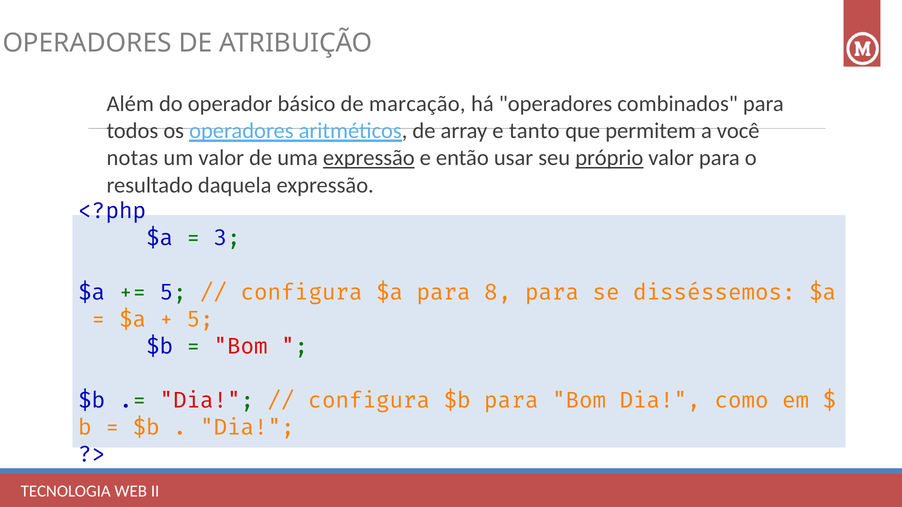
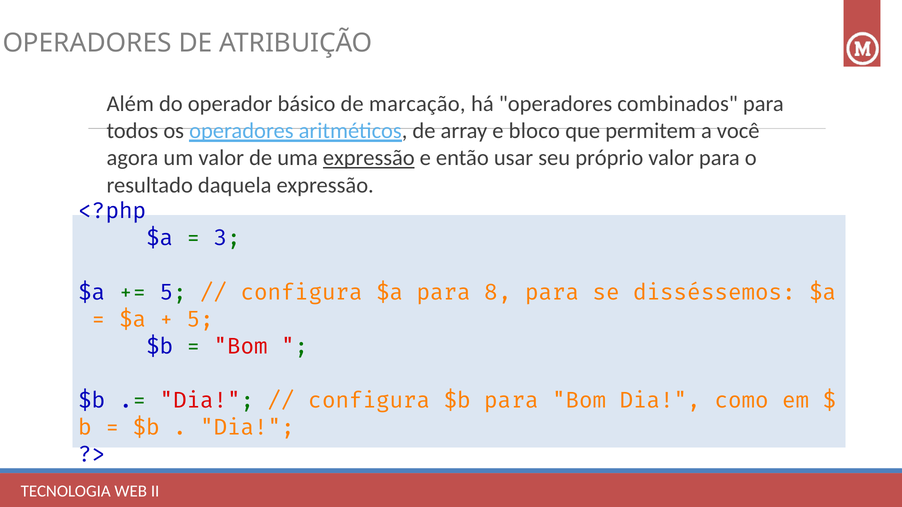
tanto: tanto -> bloco
notas: notas -> agora
próprio underline: present -> none
